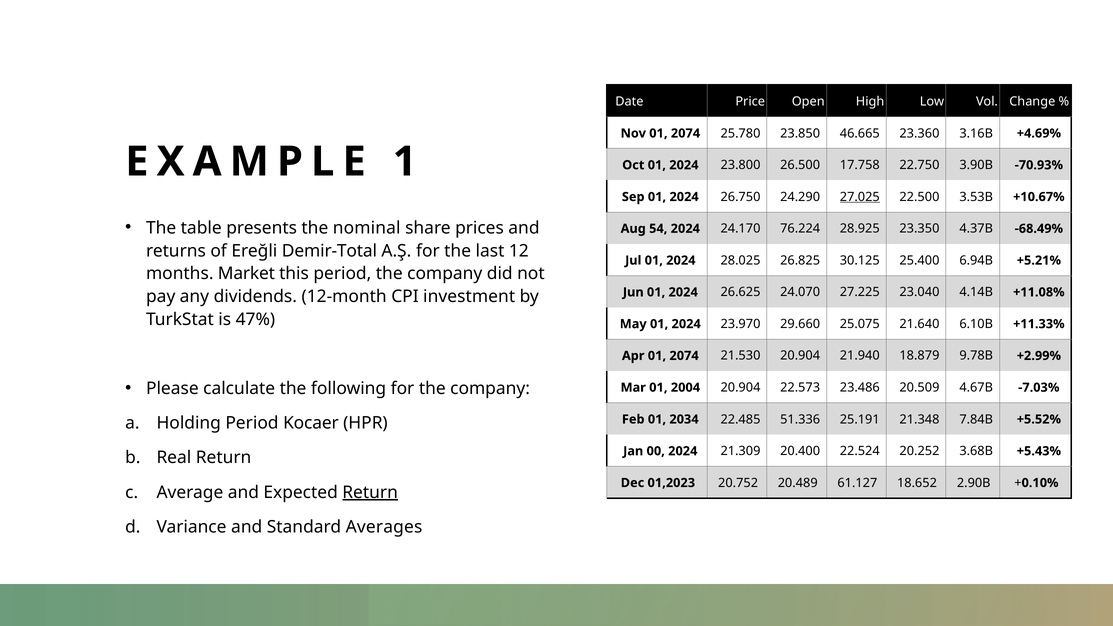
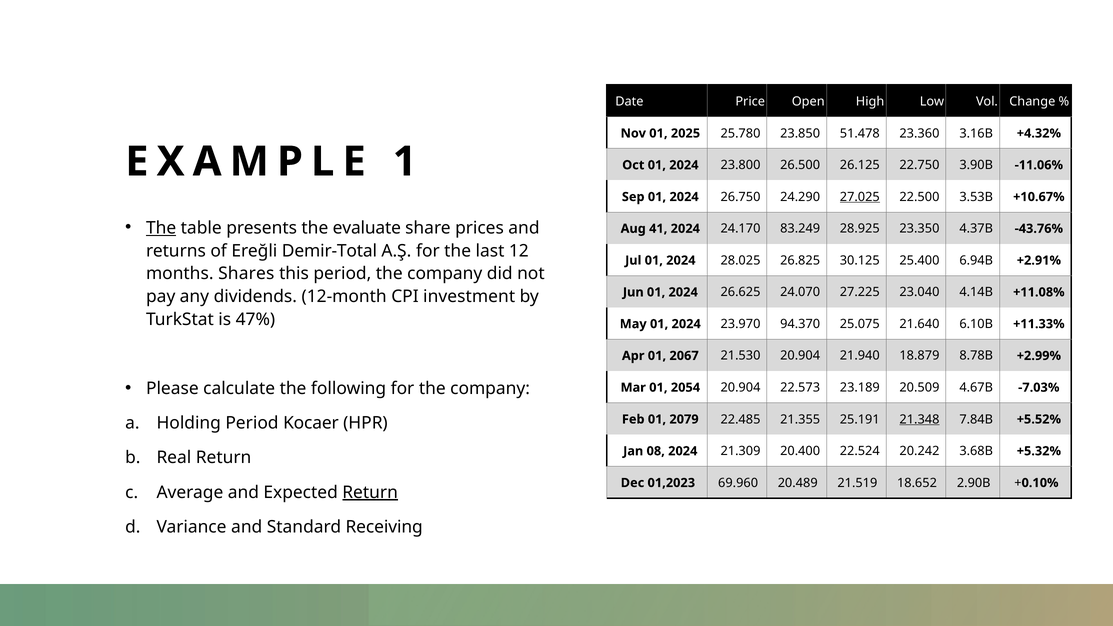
Nov 01 2074: 2074 -> 2025
46.665: 46.665 -> 51.478
+4.69%: +4.69% -> +4.32%
17.758: 17.758 -> 26.125
-70.93%: -70.93% -> -11.06%
The at (161, 228) underline: none -> present
nominal: nominal -> evaluate
54: 54 -> 41
76.224: 76.224 -> 83.249
-68.49%: -68.49% -> -43.76%
+5.21%: +5.21% -> +2.91%
Market: Market -> Shares
29.660: 29.660 -> 94.370
Apr 01 2074: 2074 -> 2067
9.78B: 9.78B -> 8.78B
2004: 2004 -> 2054
23.486: 23.486 -> 23.189
2034: 2034 -> 2079
51.336: 51.336 -> 21.355
21.348 underline: none -> present
00: 00 -> 08
20.252: 20.252 -> 20.242
+5.43%: +5.43% -> +5.32%
20.752: 20.752 -> 69.960
61.127: 61.127 -> 21.519
Averages: Averages -> Receiving
